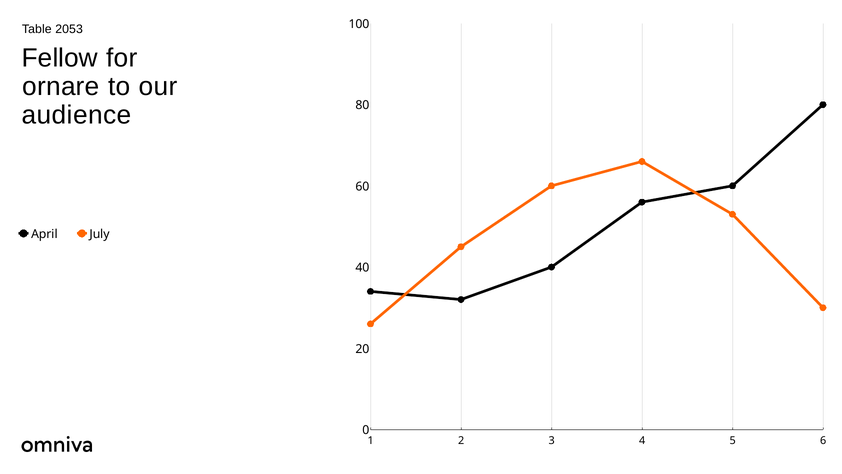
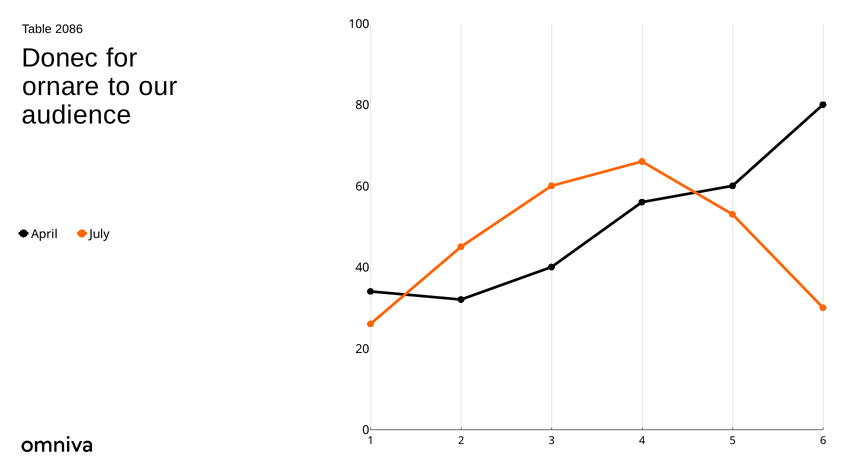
2053: 2053 -> 2086
Fellow: Fellow -> Donec
